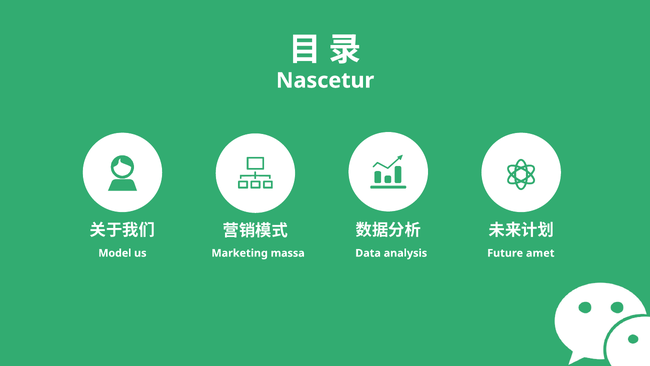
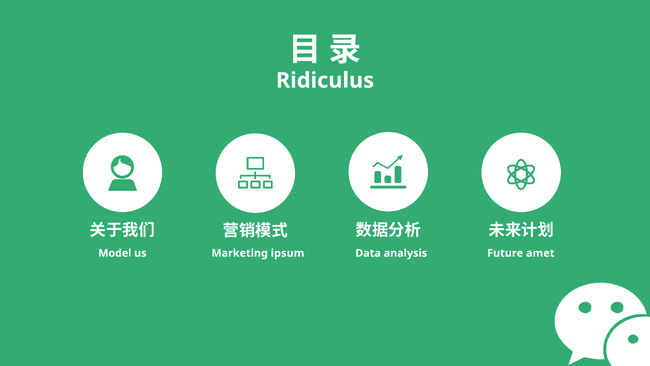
Nascetur: Nascetur -> Ridiculus
massa: massa -> ipsum
